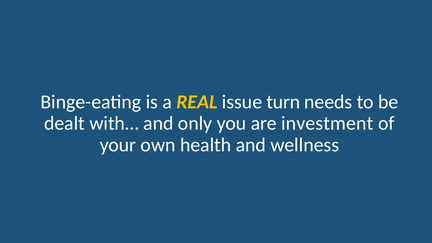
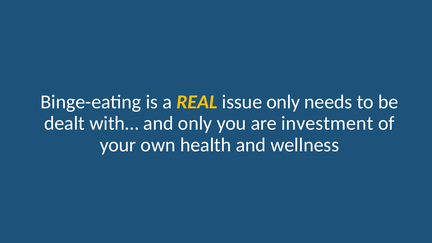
issue turn: turn -> only
